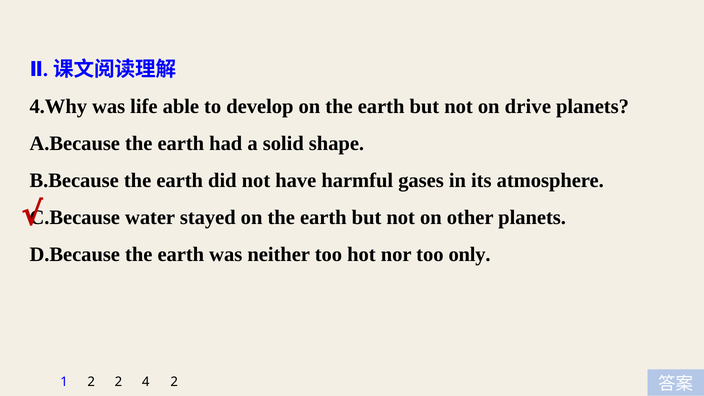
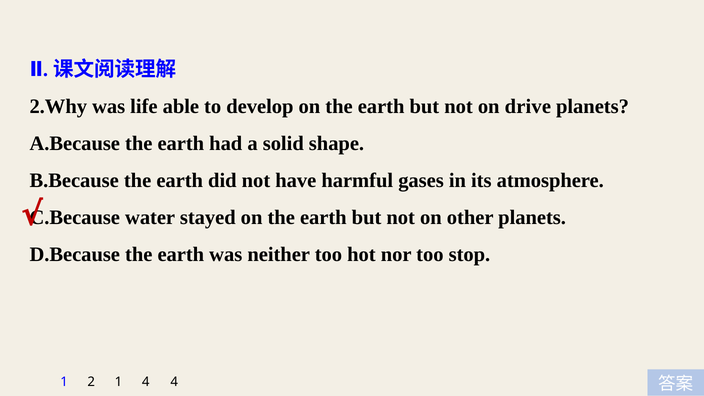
4.Why: 4.Why -> 2.Why
only: only -> stop
2 2: 2 -> 1
4 2: 2 -> 4
